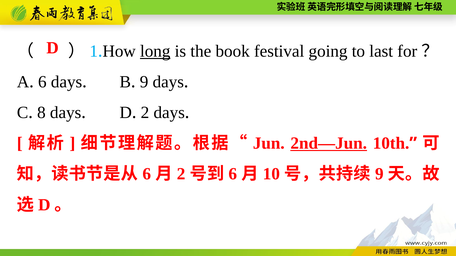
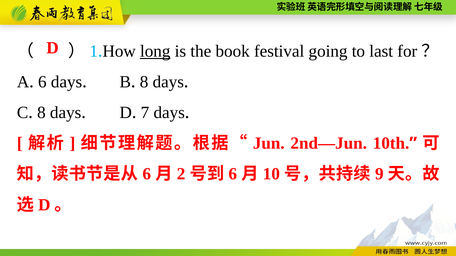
9 at (144, 82): 9 -> 8
2 at (145, 113): 2 -> 7
2nd—Jun underline: present -> none
